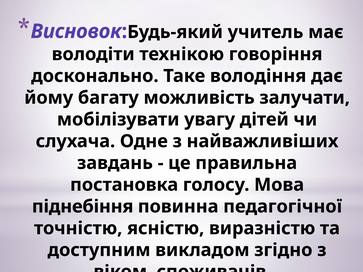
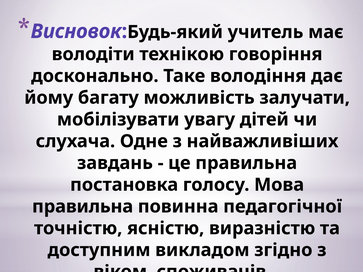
піднебіння at (83, 207): піднебіння -> правильна
